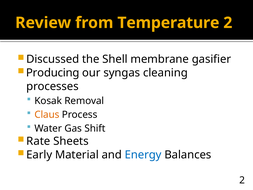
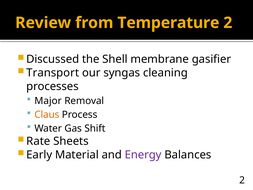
Producing: Producing -> Transport
Kosak: Kosak -> Major
Energy colour: blue -> purple
